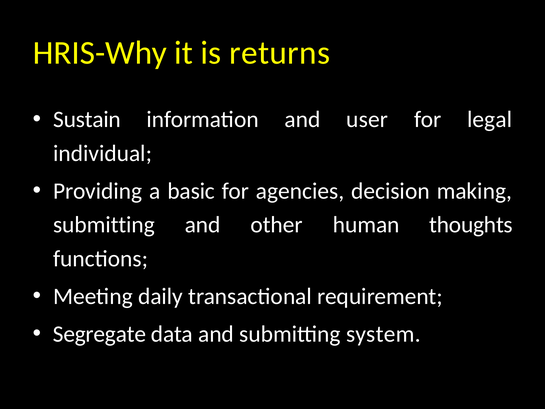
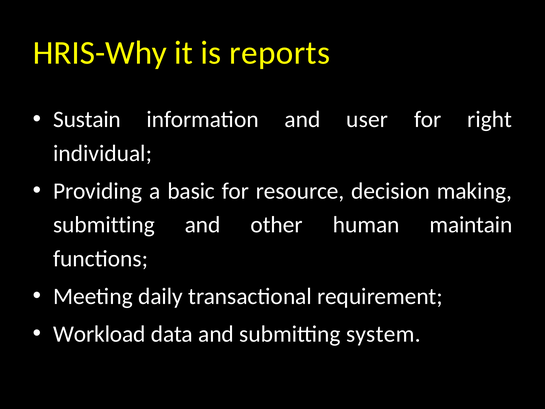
returns: returns -> reports
legal: legal -> right
agencies: agencies -> resource
thoughts: thoughts -> maintain
Segregate: Segregate -> Workload
